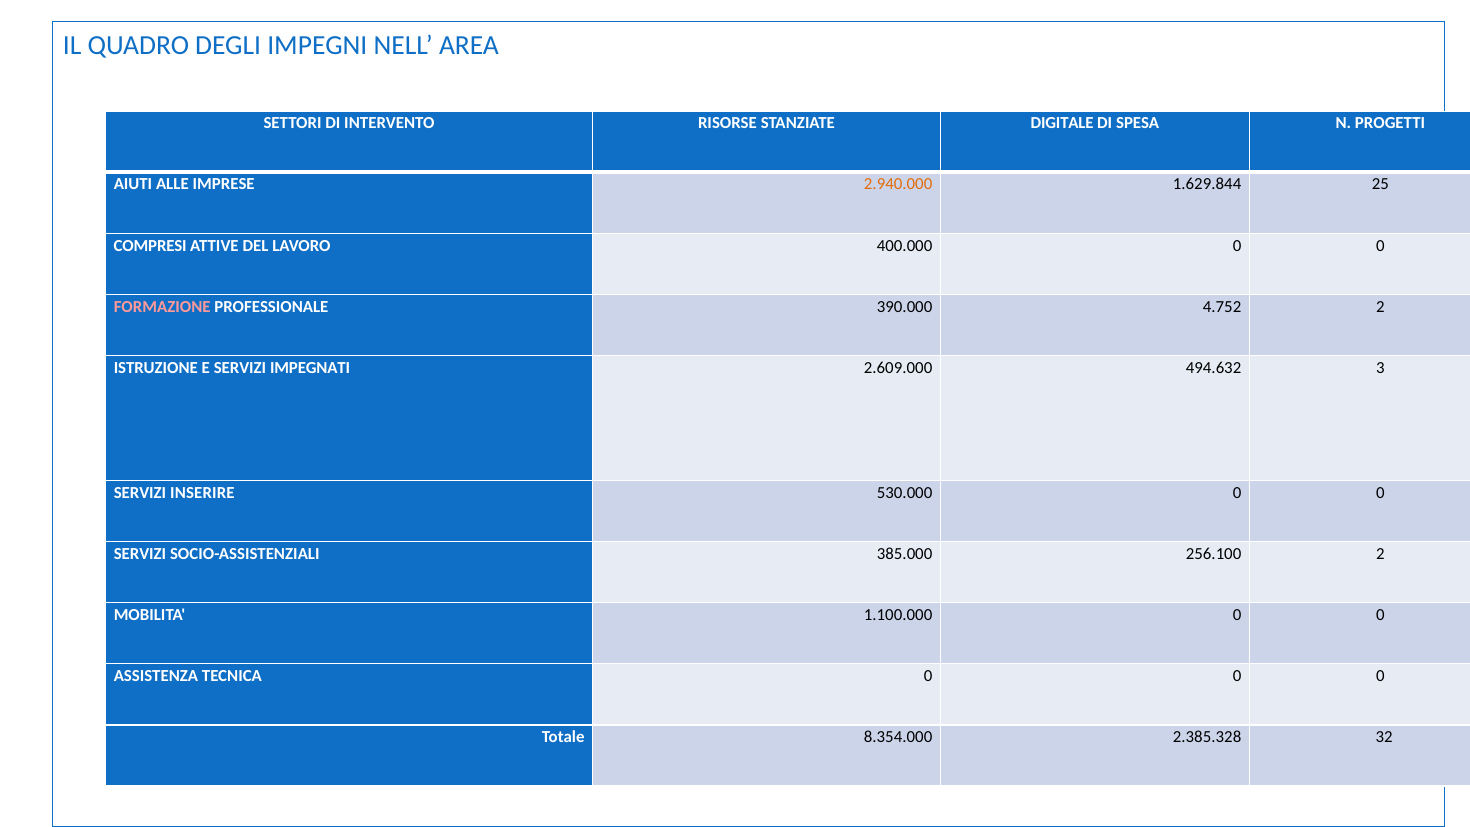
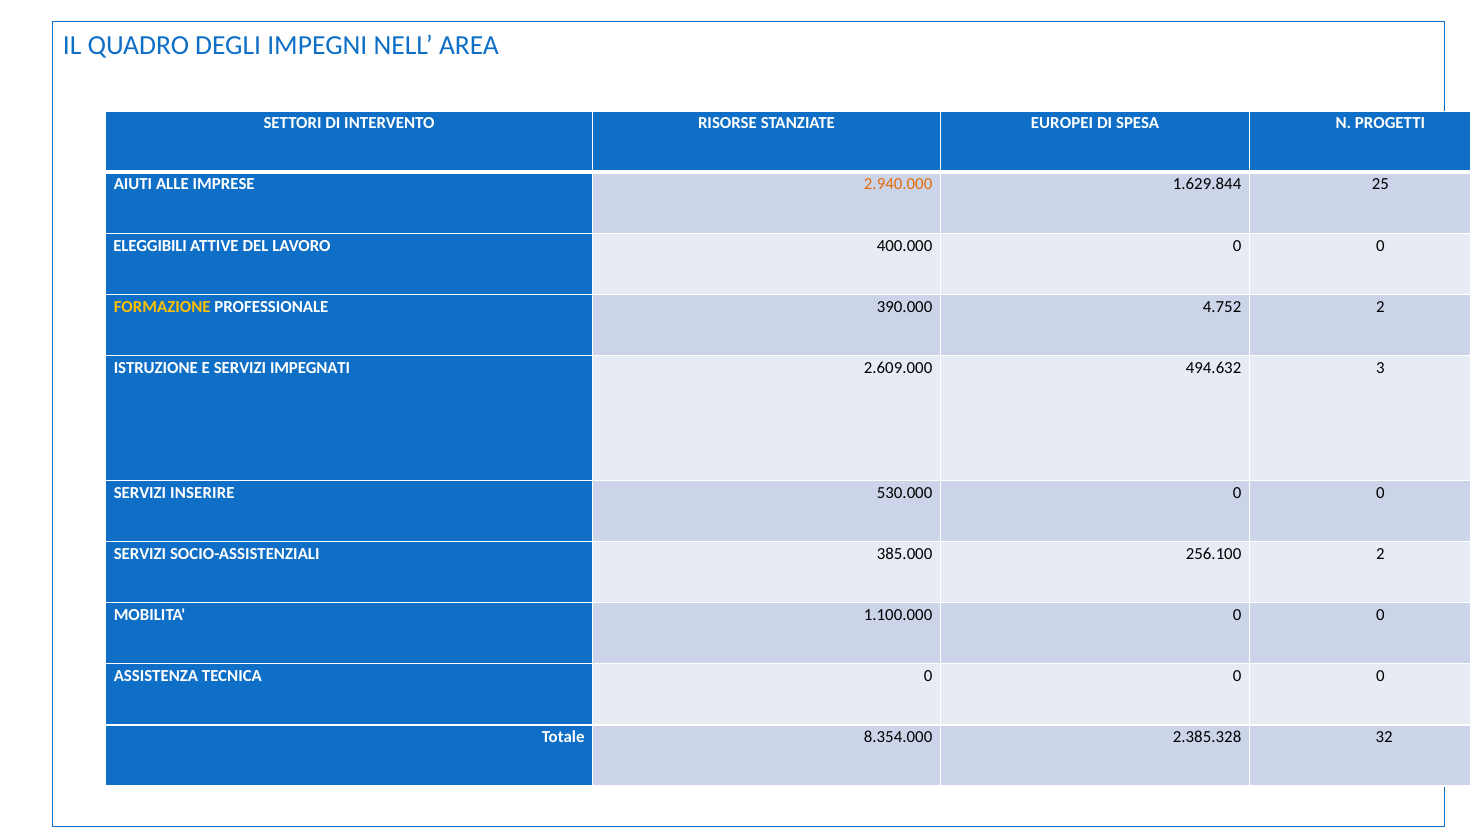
DIGITALE: DIGITALE -> EUROPEI
COMPRESI: COMPRESI -> ELEGGIBILI
FORMAZIONE colour: pink -> yellow
